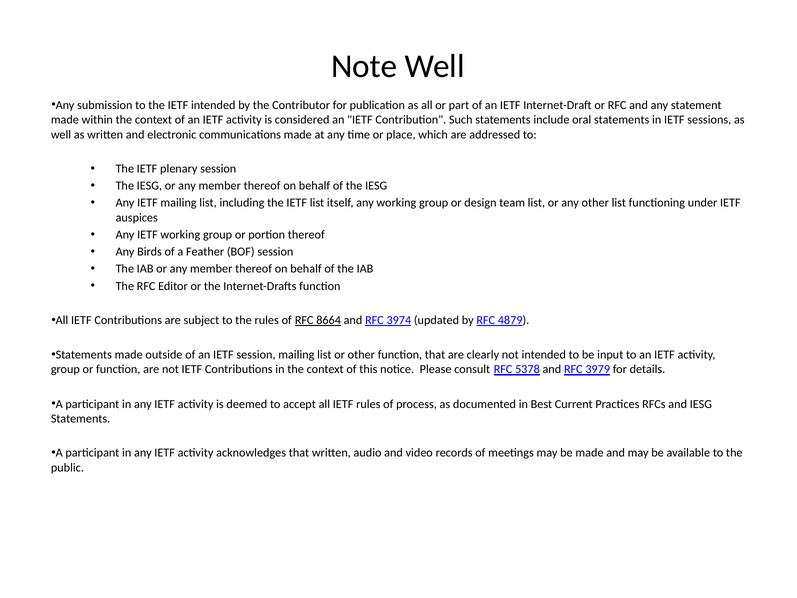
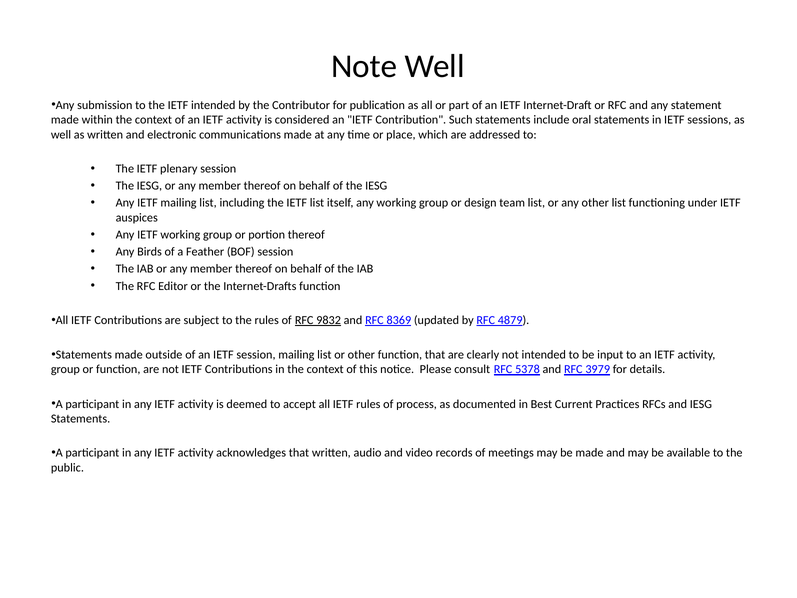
8664: 8664 -> 9832
3974: 3974 -> 8369
